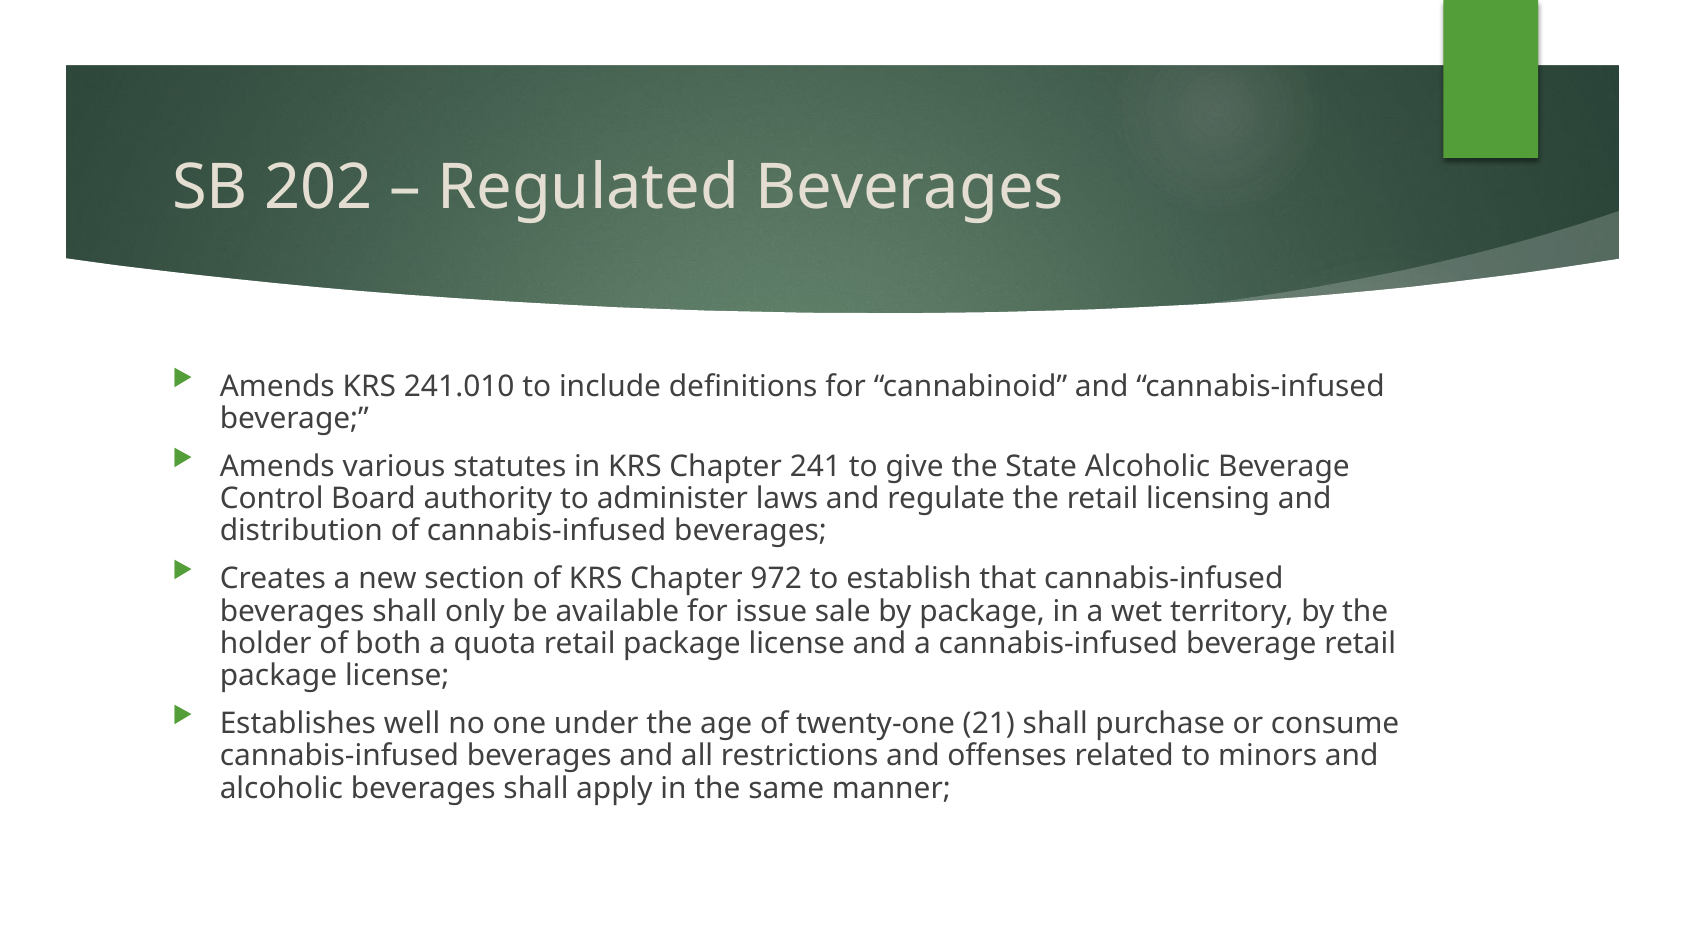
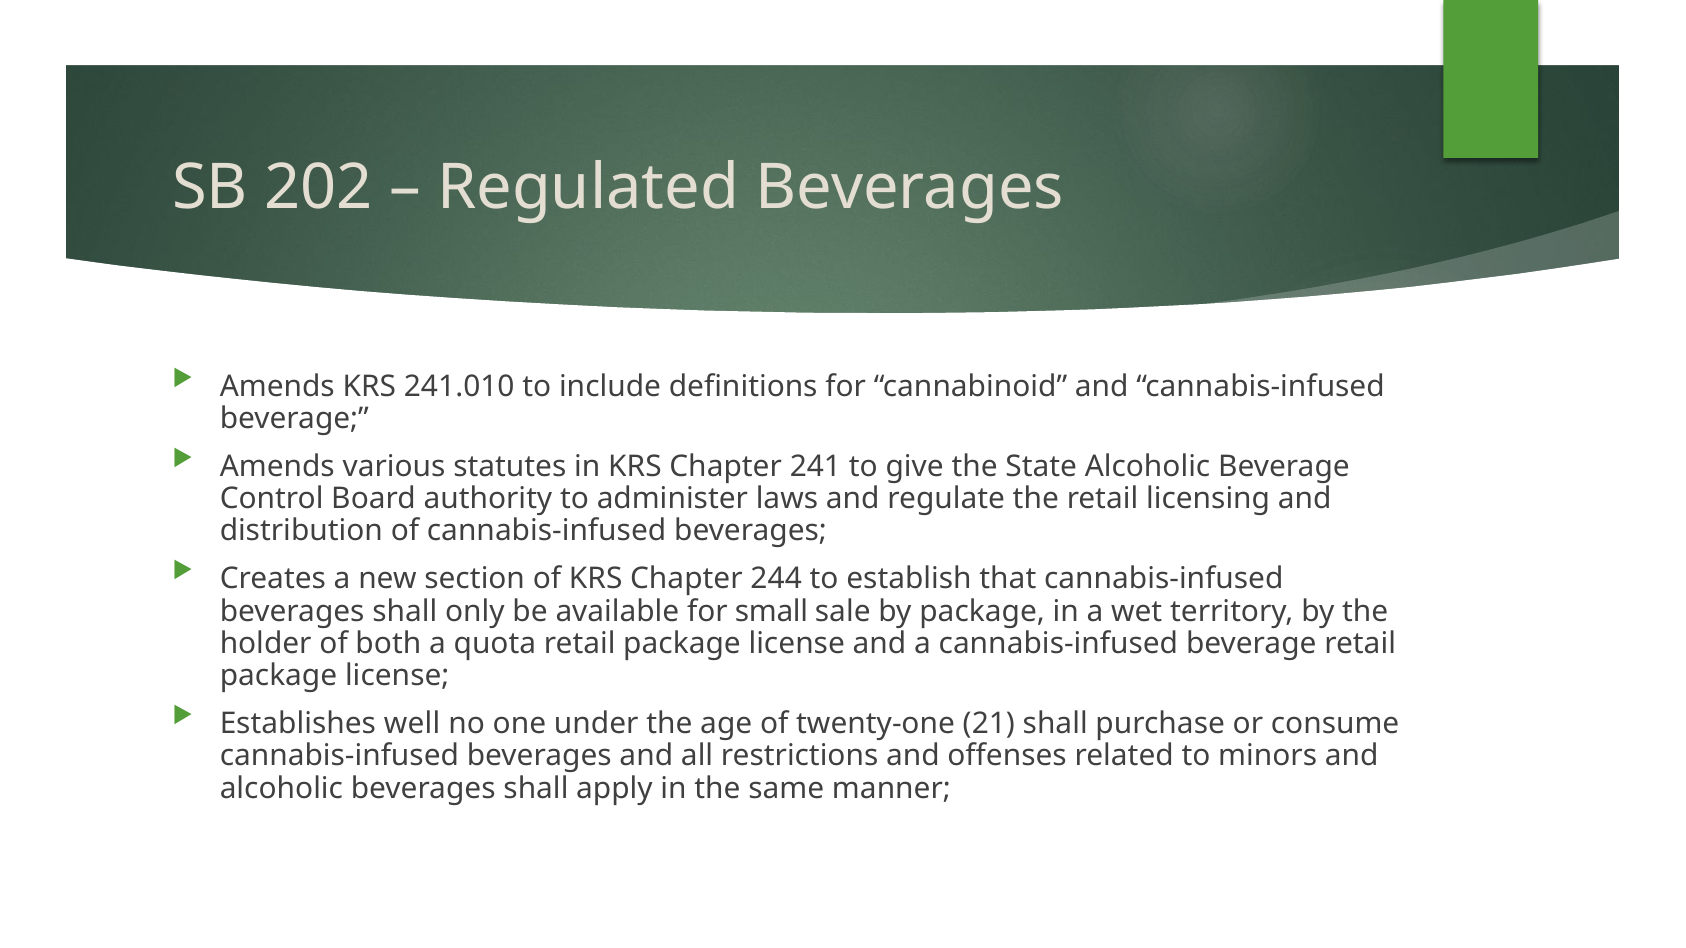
972: 972 -> 244
issue: issue -> small
